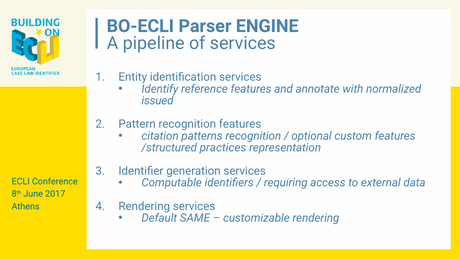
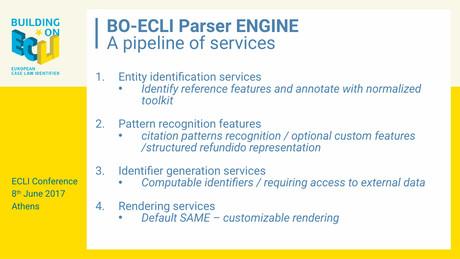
issued: issued -> toolkit
practices: practices -> refundido
